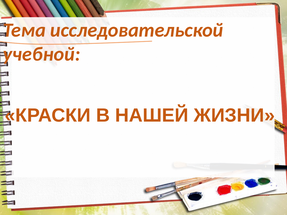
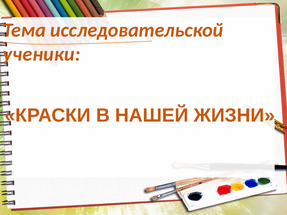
учебной: учебной -> ученики
